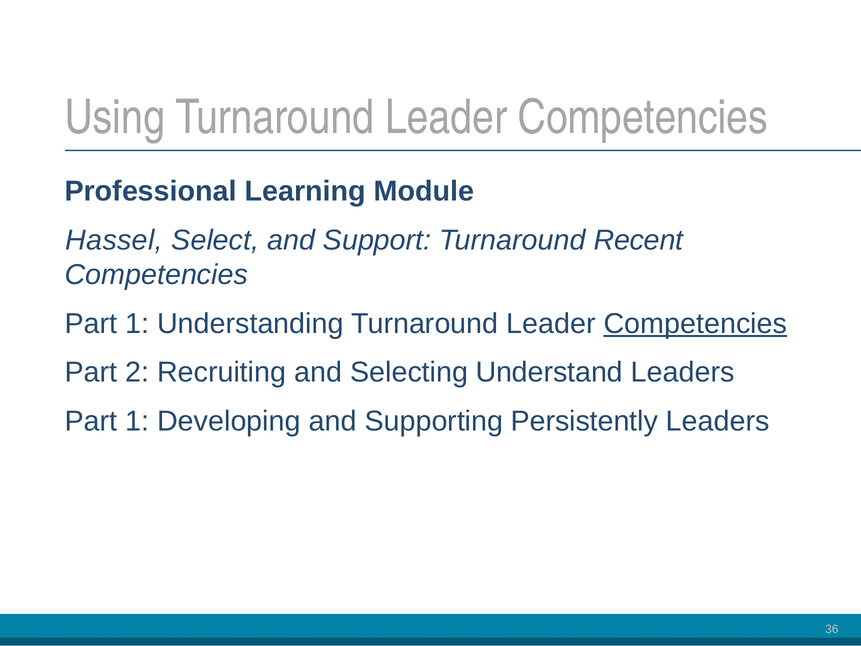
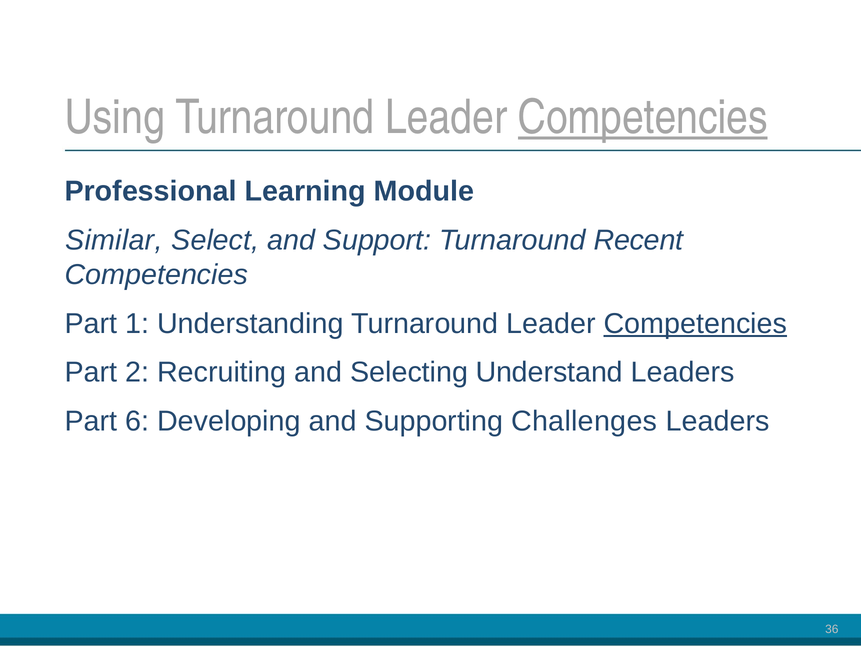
Competencies at (643, 117) underline: none -> present
Hassel: Hassel -> Similar
1 at (137, 421): 1 -> 6
Persistently: Persistently -> Challenges
